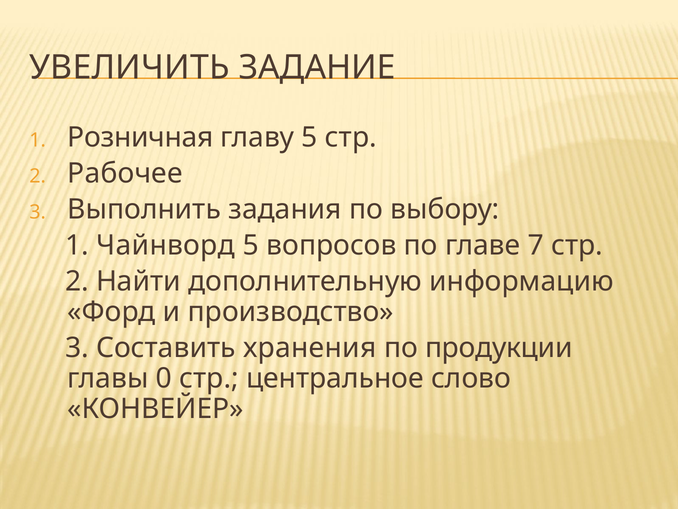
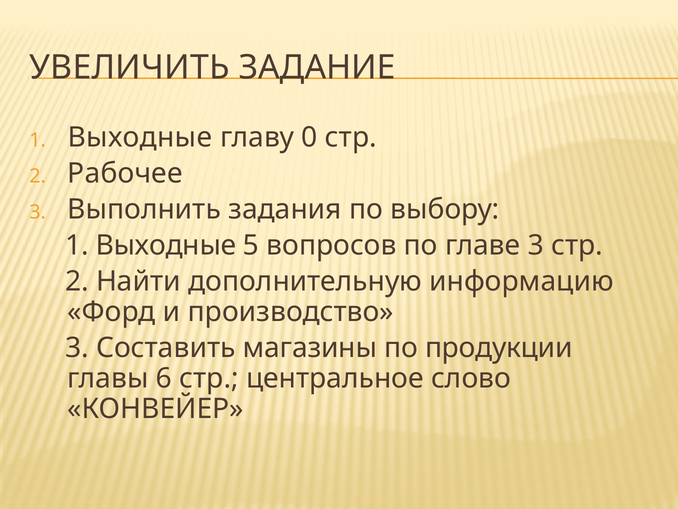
Розничная at (140, 137): Розничная -> Выходные
главу 5: 5 -> 0
Чайнворд at (166, 245): Чайнворд -> Выходные
главе 7: 7 -> 3
хранения: хранения -> магазины
0: 0 -> 6
